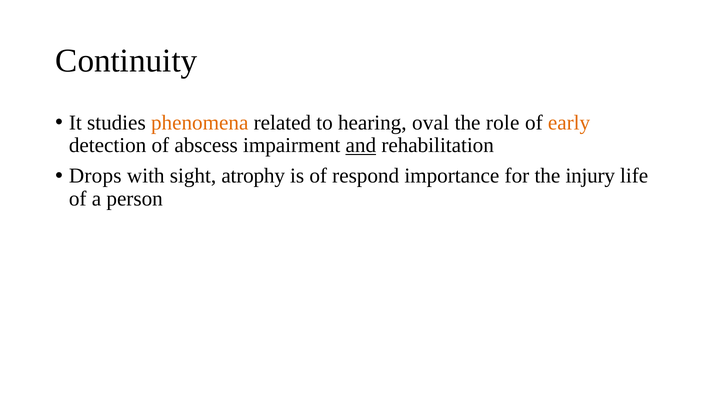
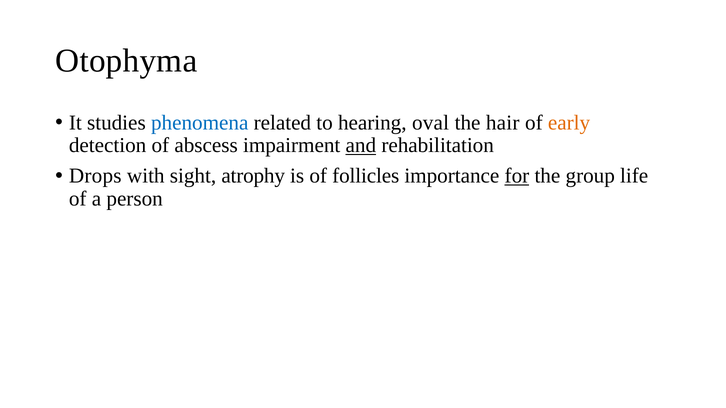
Continuity: Continuity -> Otophyma
phenomena colour: orange -> blue
role: role -> hair
respond: respond -> follicles
for underline: none -> present
injury: injury -> group
